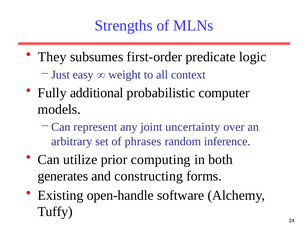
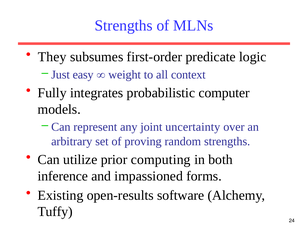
additional: additional -> integrates
phrases: phrases -> proving
random inference: inference -> strengths
generates: generates -> inference
constructing: constructing -> impassioned
open-handle: open-handle -> open-results
